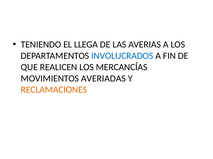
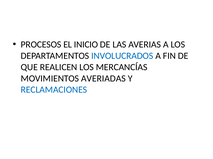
TENIENDO: TENIENDO -> PROCESOS
LLEGA: LLEGA -> INICIO
RECLAMACIONES colour: orange -> blue
